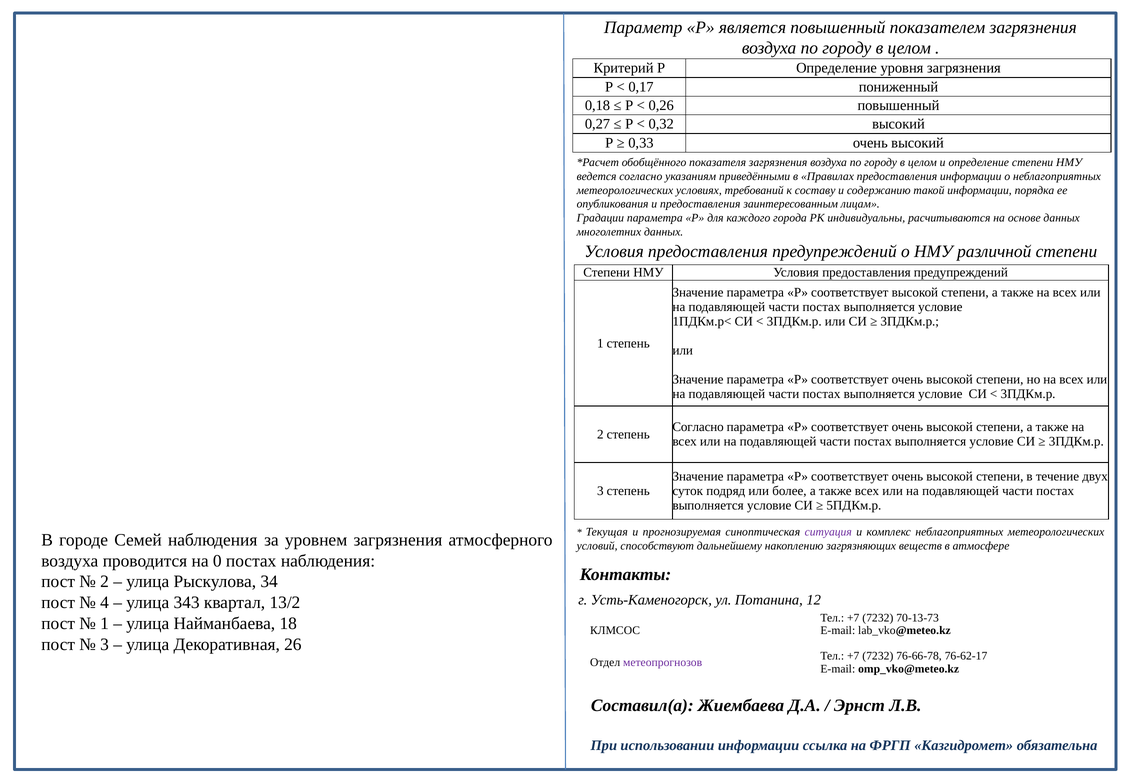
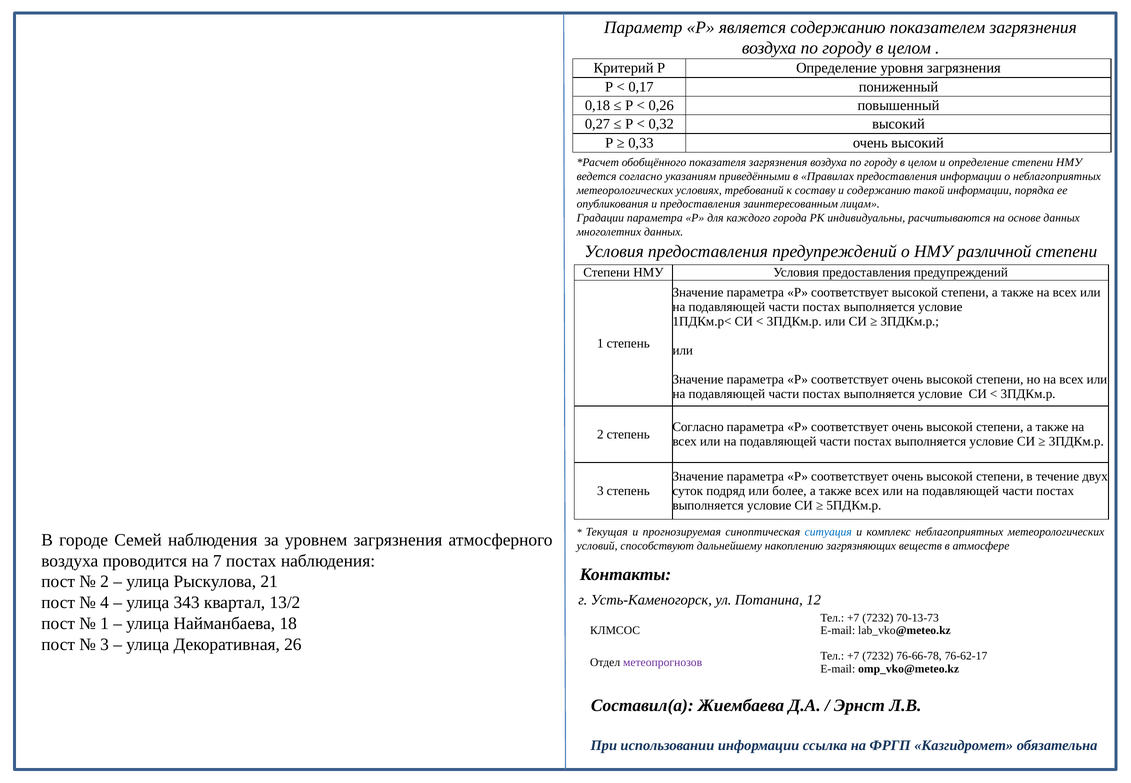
является повышенный: повышенный -> содержанию
ситуация colour: purple -> blue
0: 0 -> 7
34: 34 -> 21
